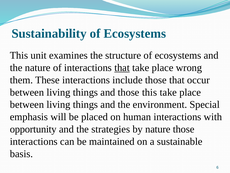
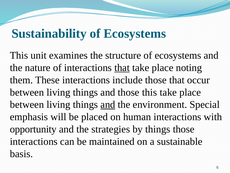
wrong: wrong -> noting
and at (108, 104) underline: none -> present
by nature: nature -> things
